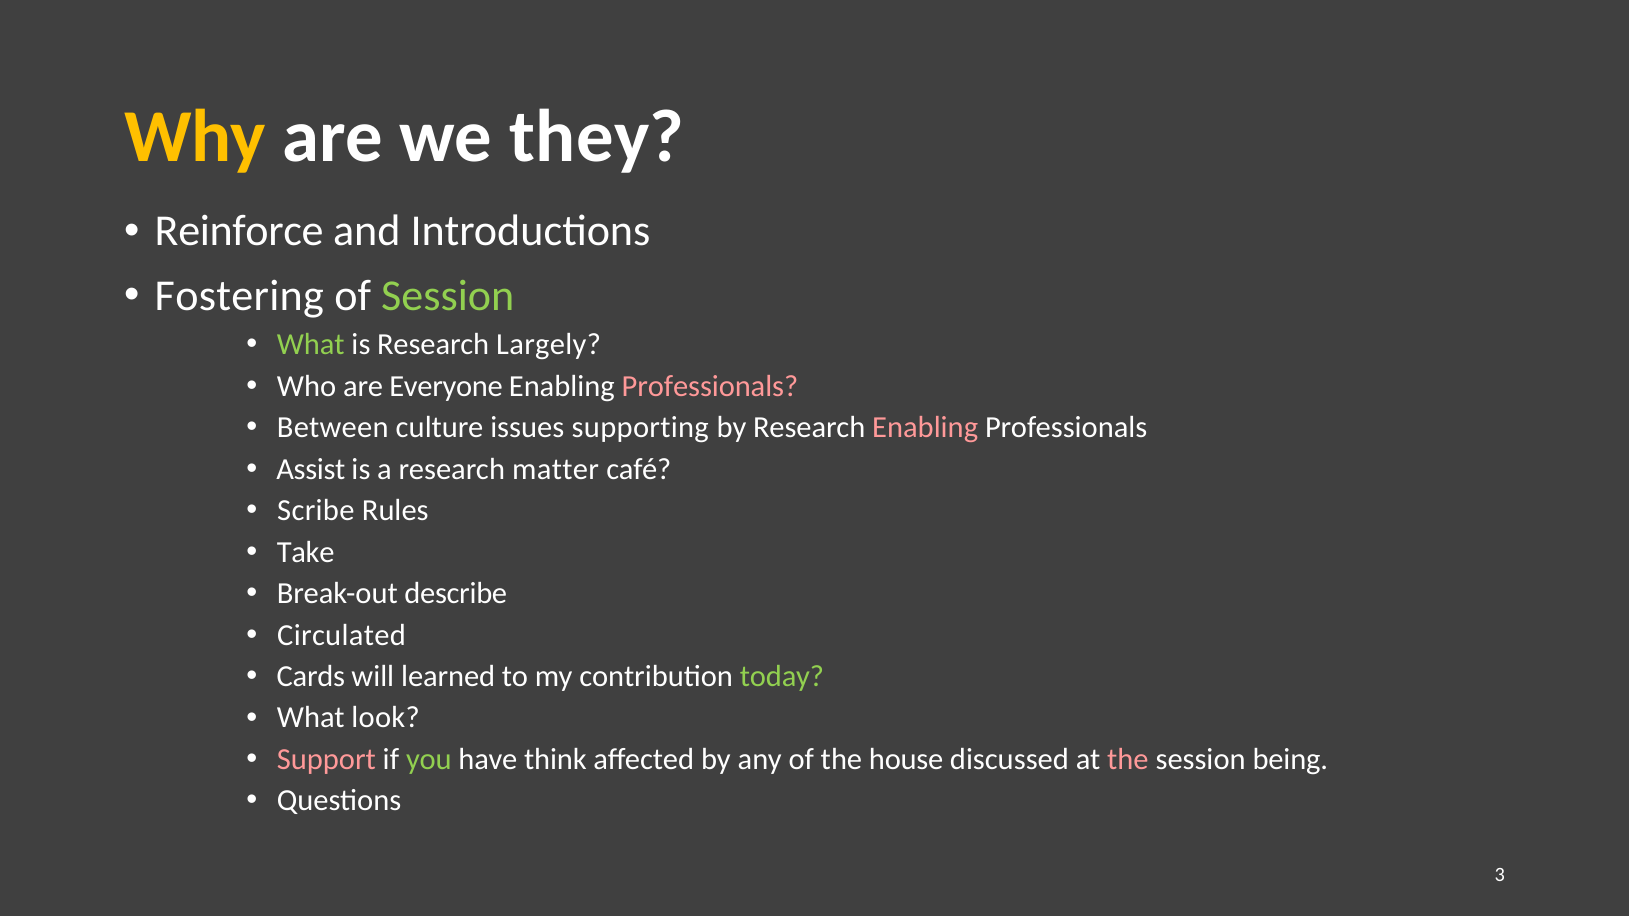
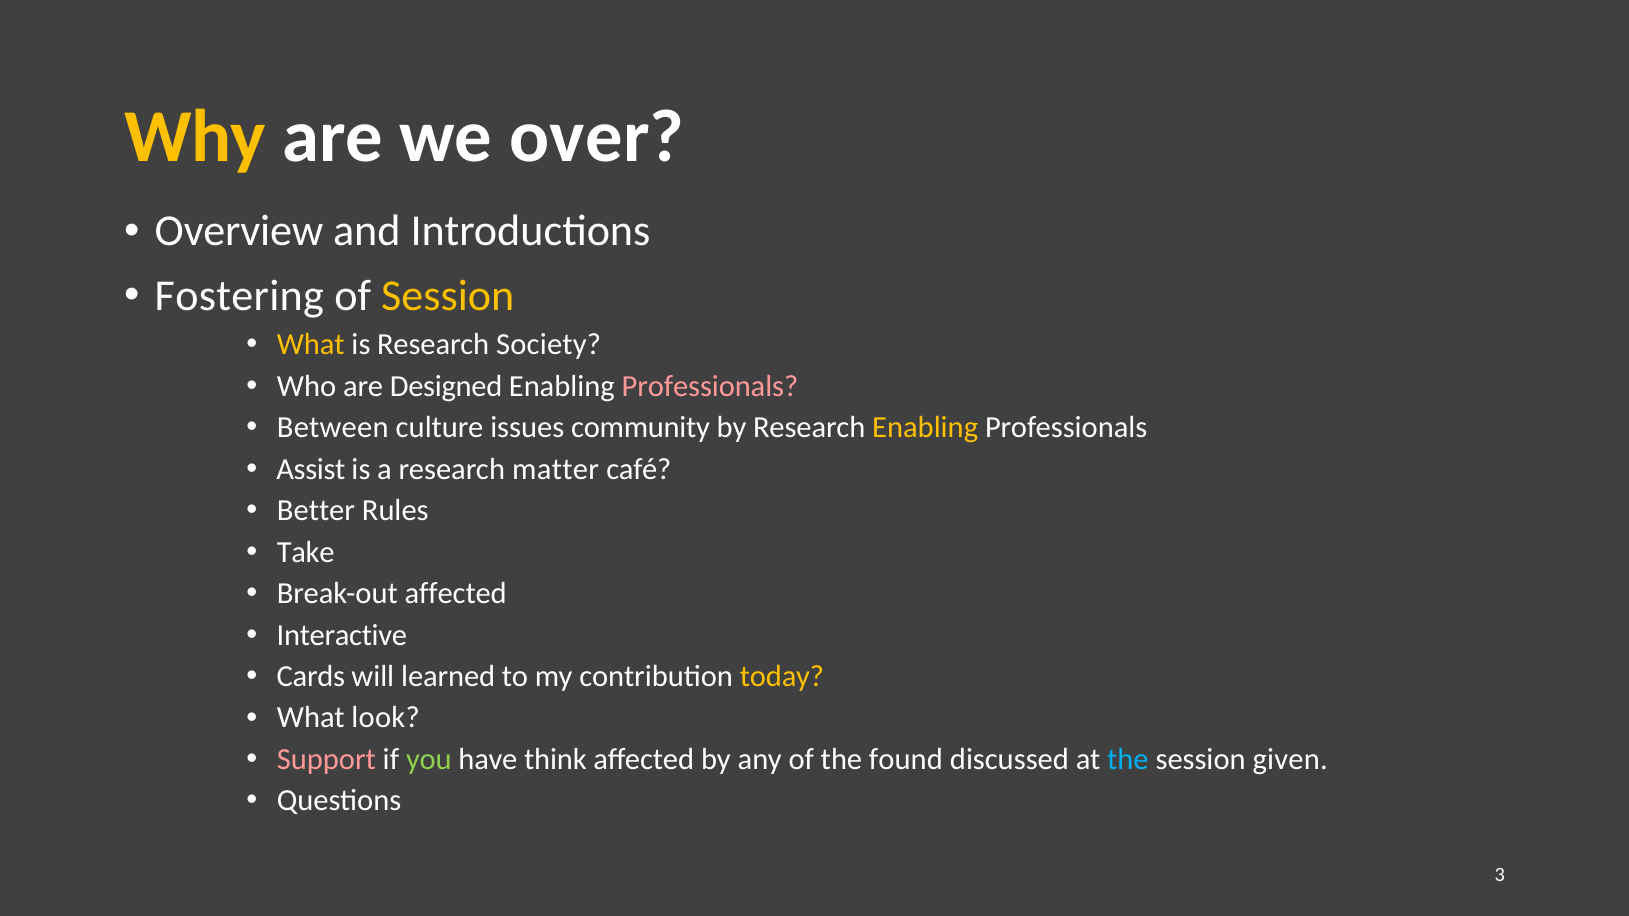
they: they -> over
Reinforce: Reinforce -> Overview
Session at (448, 296) colour: light green -> yellow
What at (311, 345) colour: light green -> yellow
Largely: Largely -> Society
Everyone: Everyone -> Designed
supporting: supporting -> community
Enabling at (925, 428) colour: pink -> yellow
Scribe: Scribe -> Better
Break-out describe: describe -> affected
Circulated: Circulated -> Interactive
today colour: light green -> yellow
house: house -> found
the at (1128, 760) colour: pink -> light blue
being: being -> given
